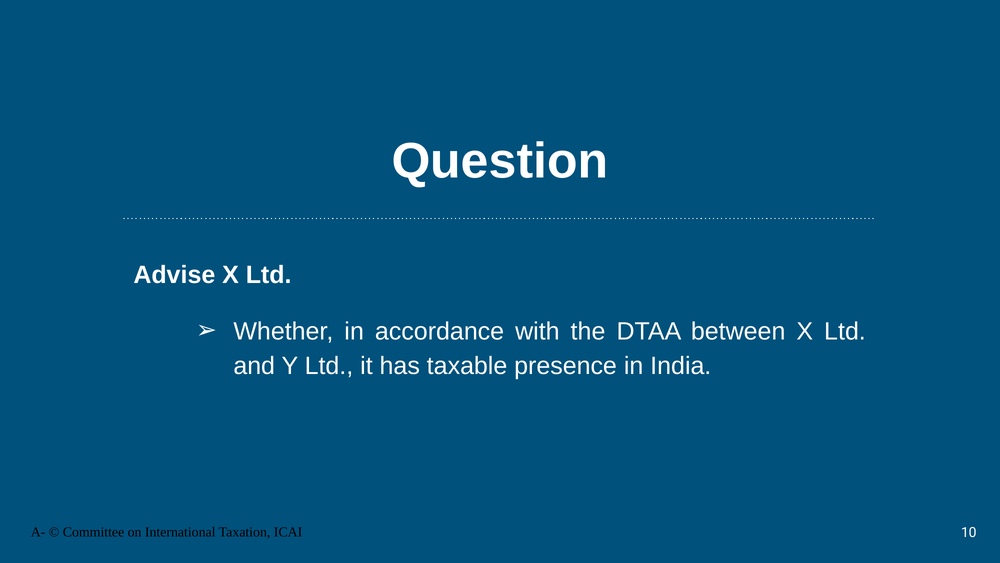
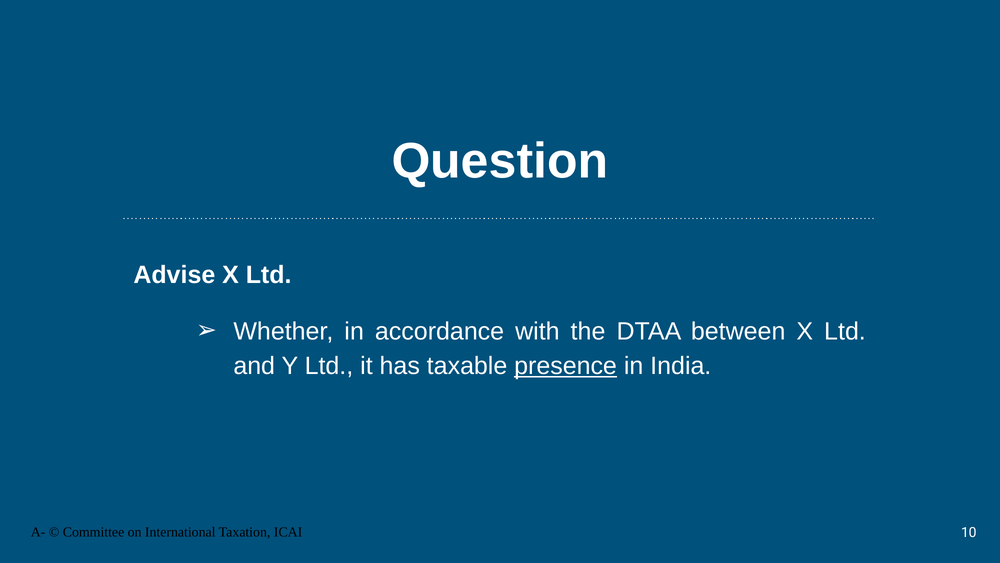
presence underline: none -> present
